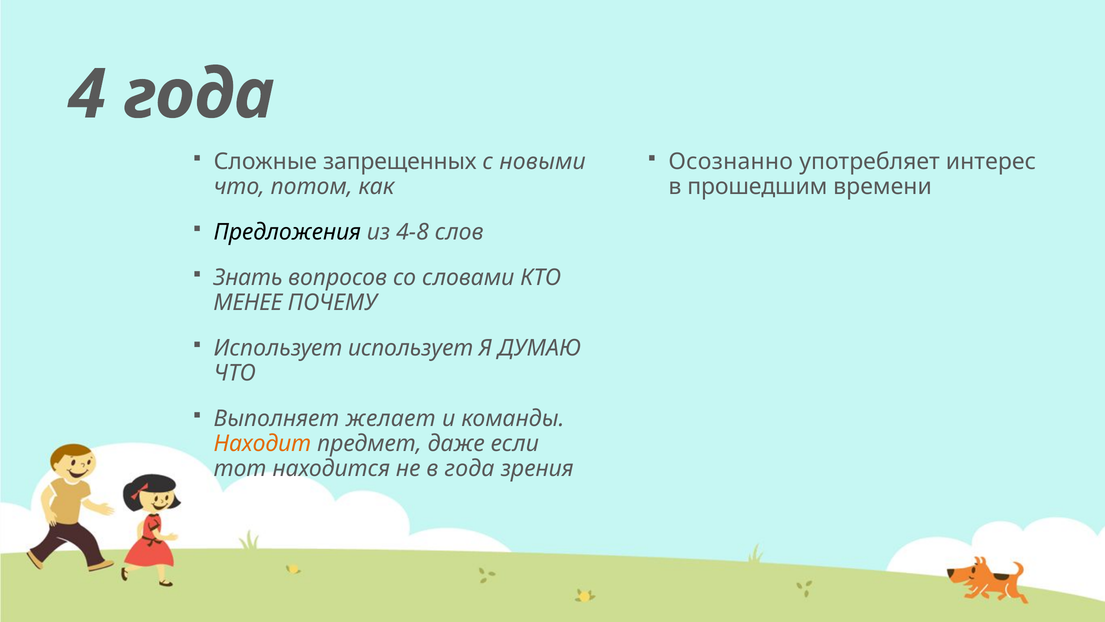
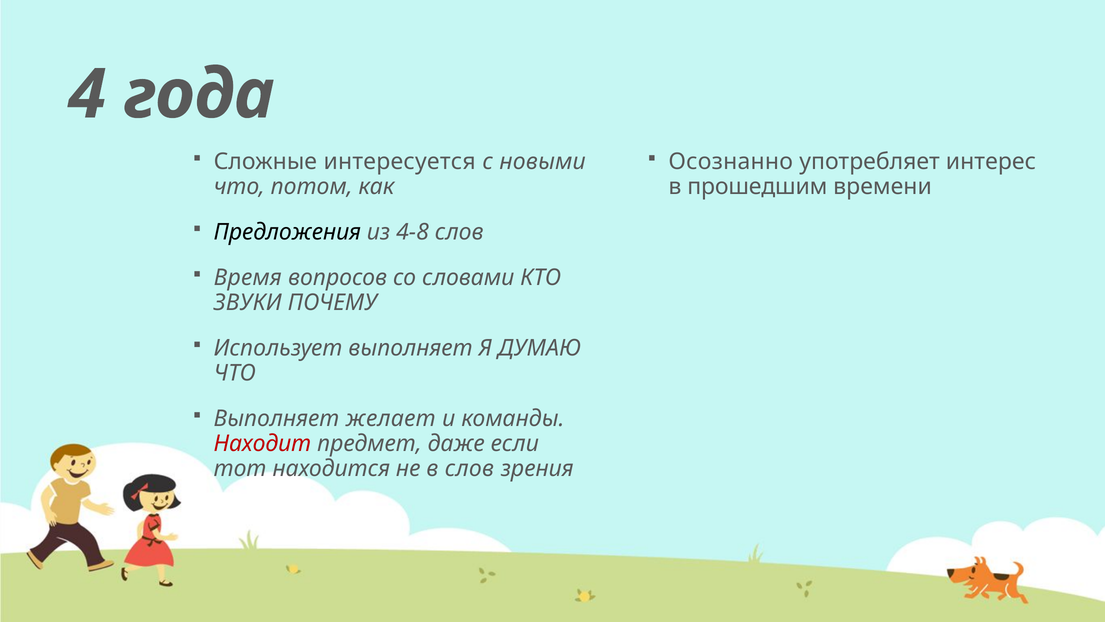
запрещенных: запрещенных -> интересуется
Знать: Знать -> Время
МЕНЕЕ: МЕНЕЕ -> ЗВУКИ
Использует использует: использует -> выполняет
Находит colour: orange -> red
в года: года -> слов
